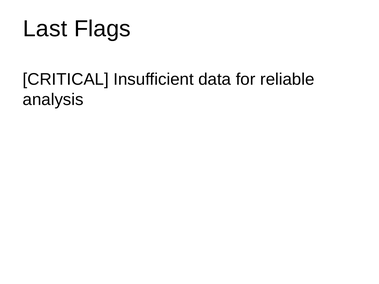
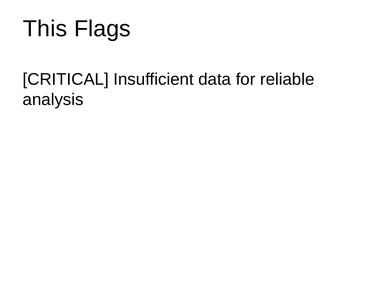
Last: Last -> This
